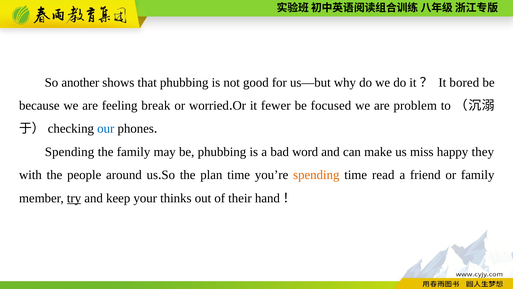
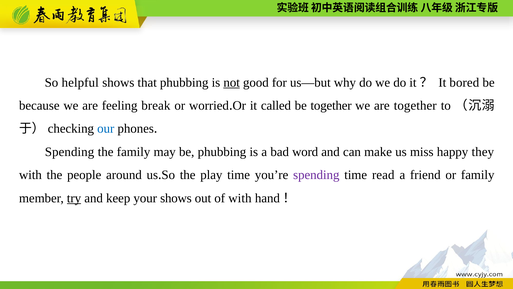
another: another -> helpful
not underline: none -> present
fewer: fewer -> called
be focused: focused -> together
are problem: problem -> together
plan: plan -> play
spending at (316, 175) colour: orange -> purple
your thinks: thinks -> shows
of their: their -> with
